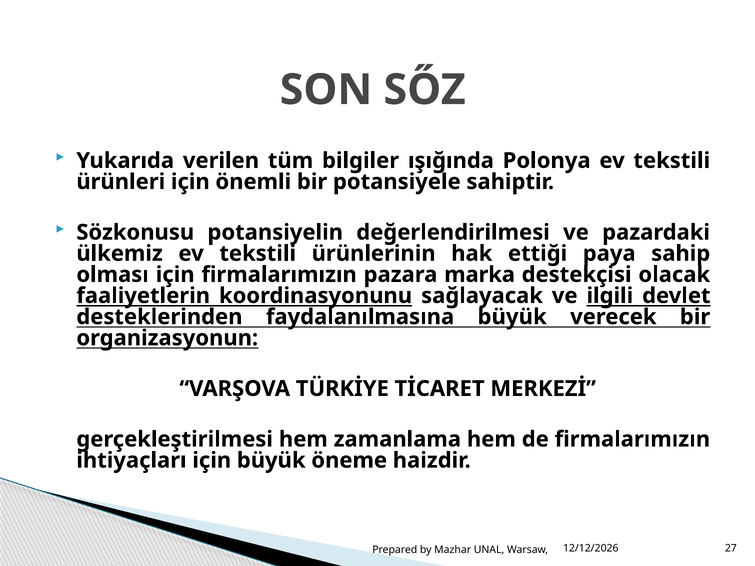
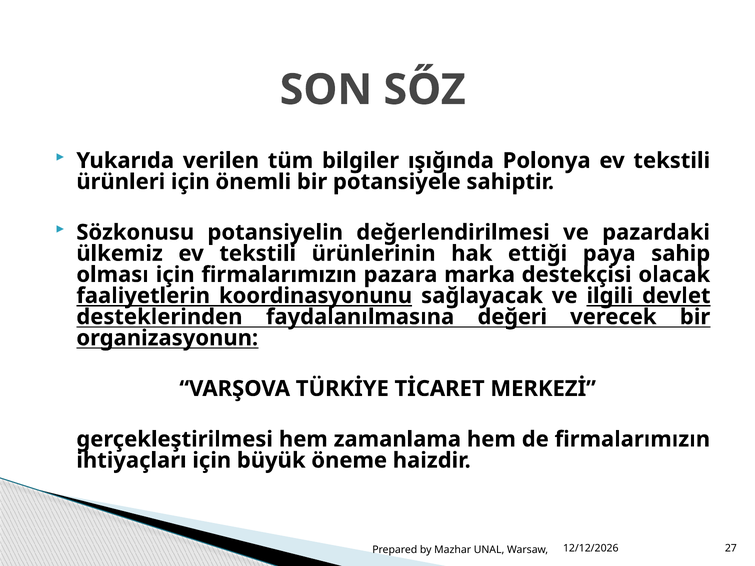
faydalanılmasına büyük: büyük -> değeri
